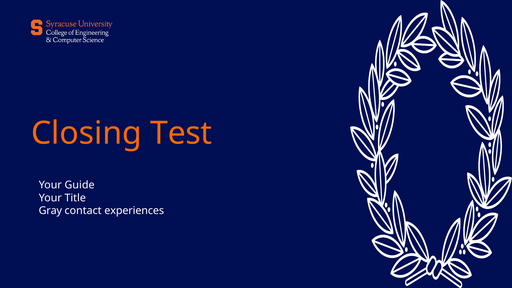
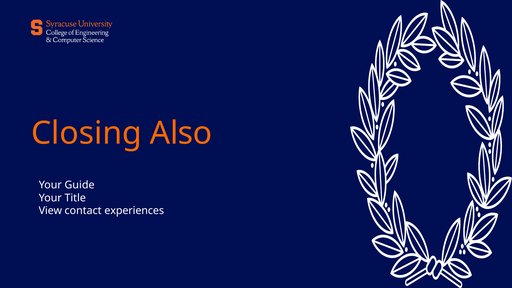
Test: Test -> Also
Gray: Gray -> View
